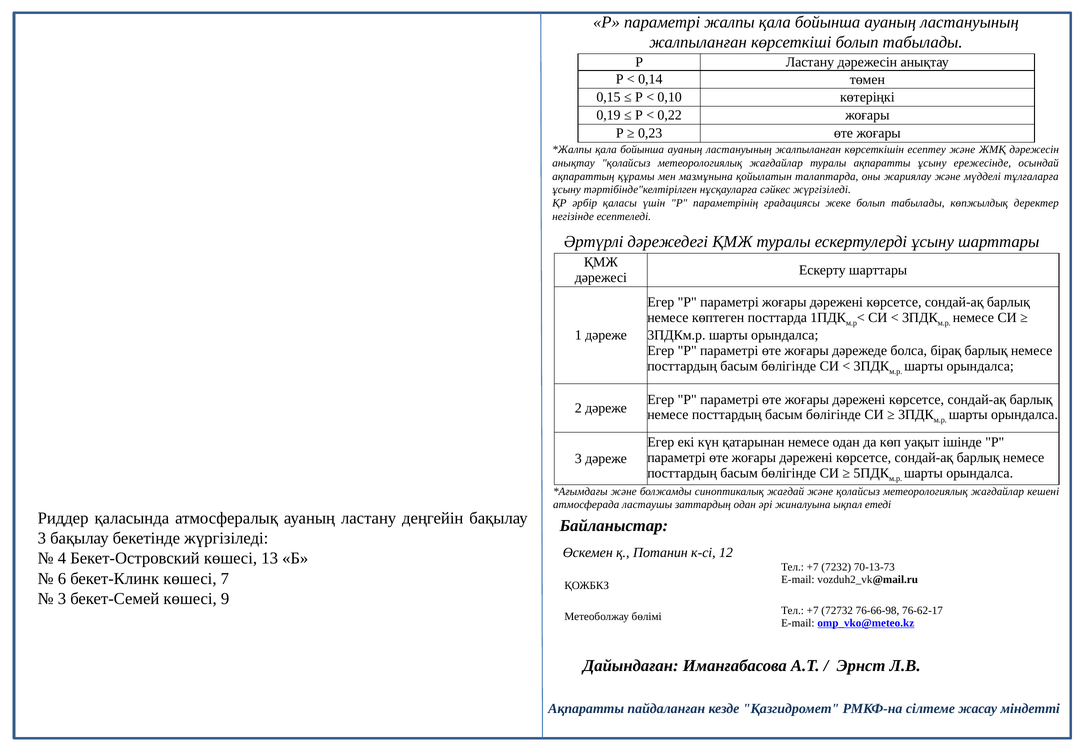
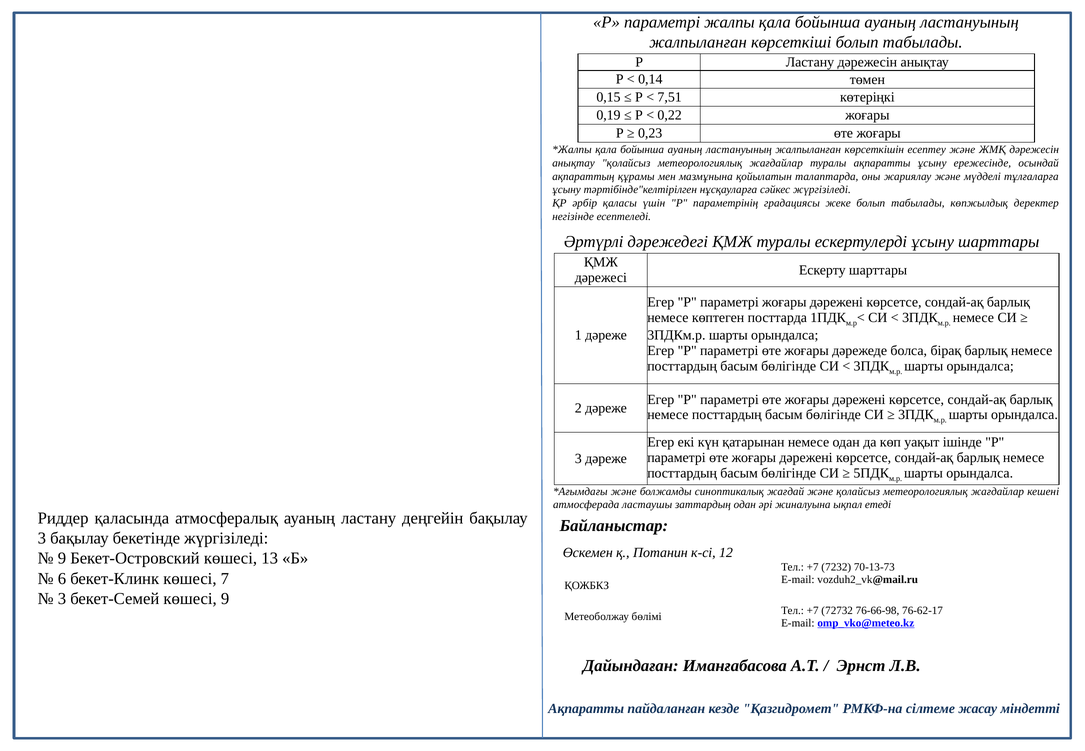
0,10: 0,10 -> 7,51
4 at (62, 559): 4 -> 9
